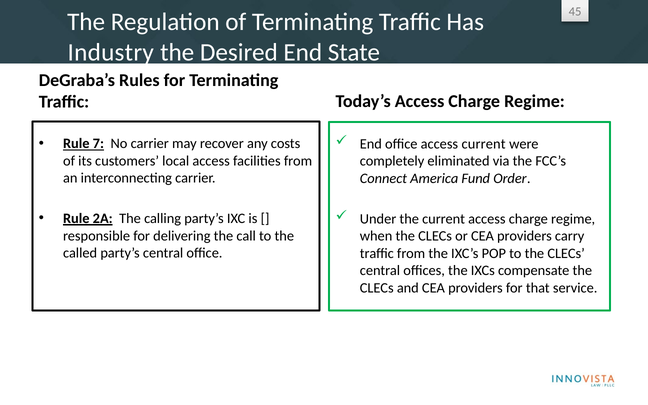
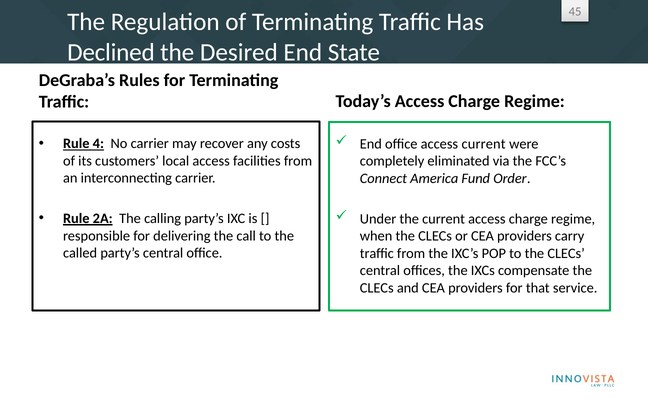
Industry: Industry -> Declined
7: 7 -> 4
